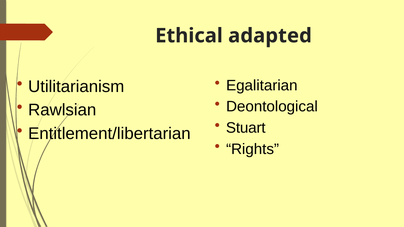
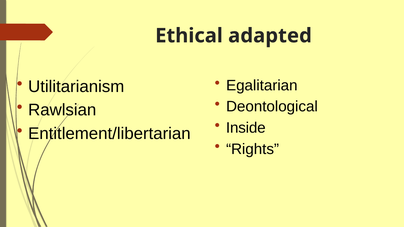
Stuart: Stuart -> Inside
